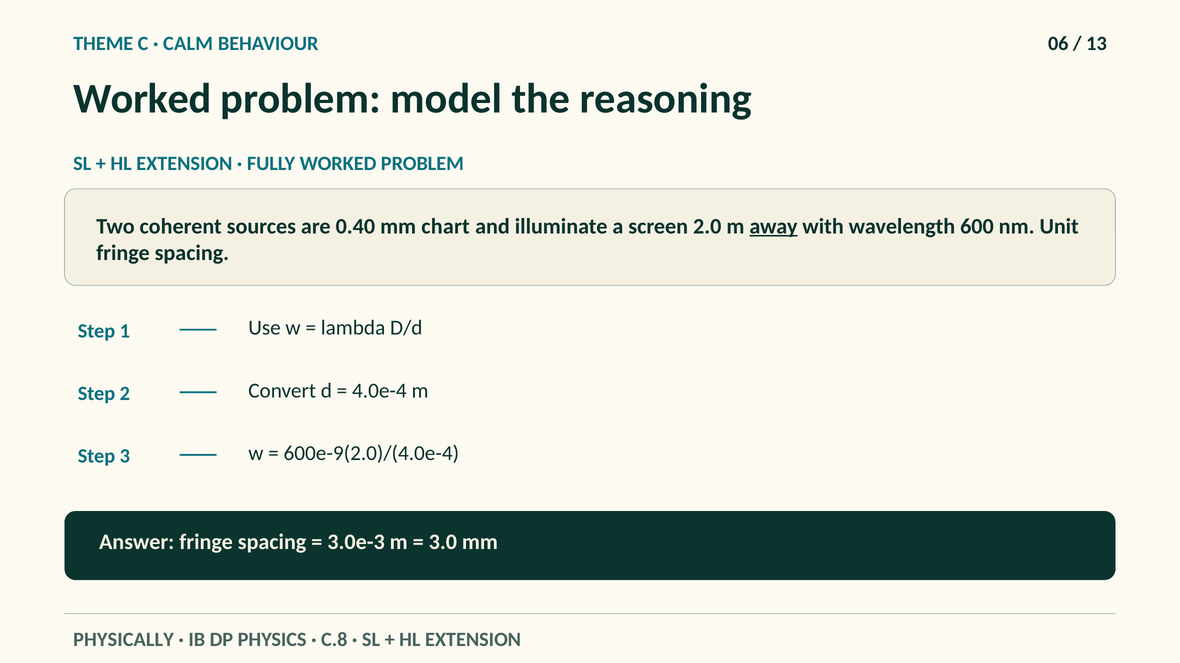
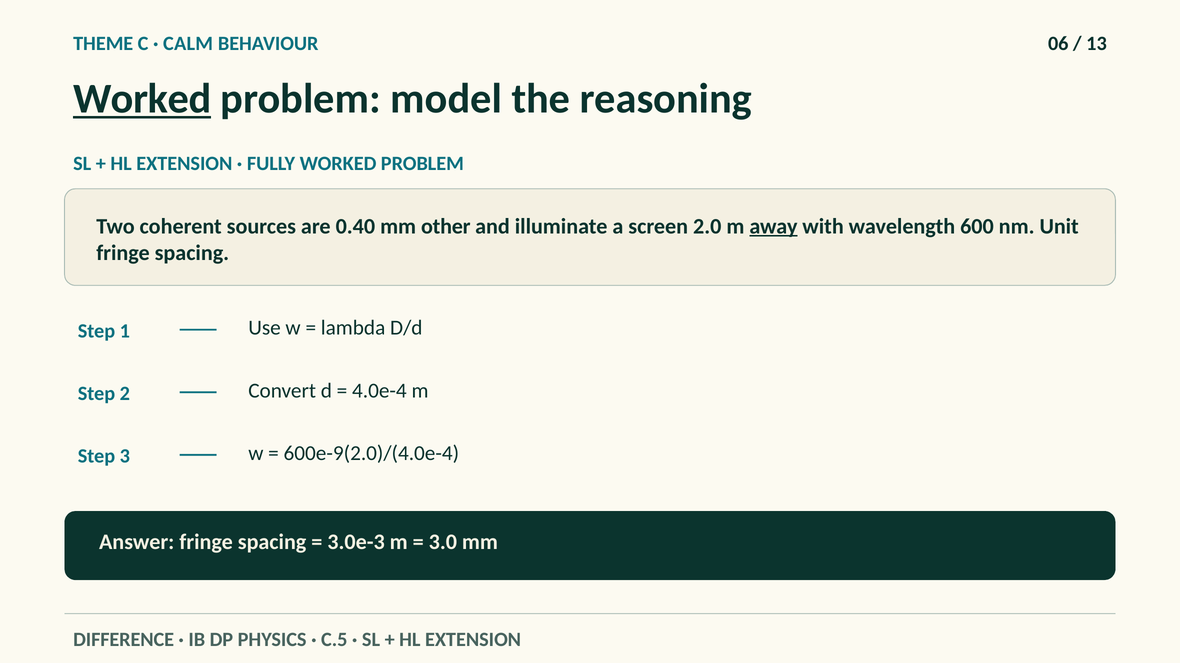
Worked at (142, 99) underline: none -> present
chart: chart -> other
PHYSICALLY: PHYSICALLY -> DIFFERENCE
C.8: C.8 -> C.5
